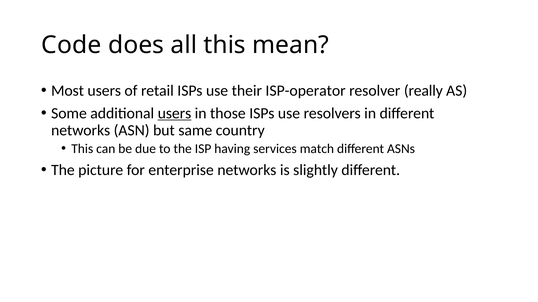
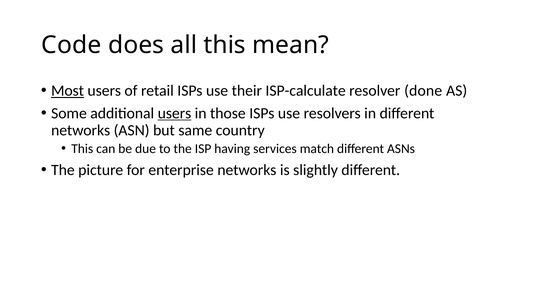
Most underline: none -> present
ISP-operator: ISP-operator -> ISP-calculate
really: really -> done
